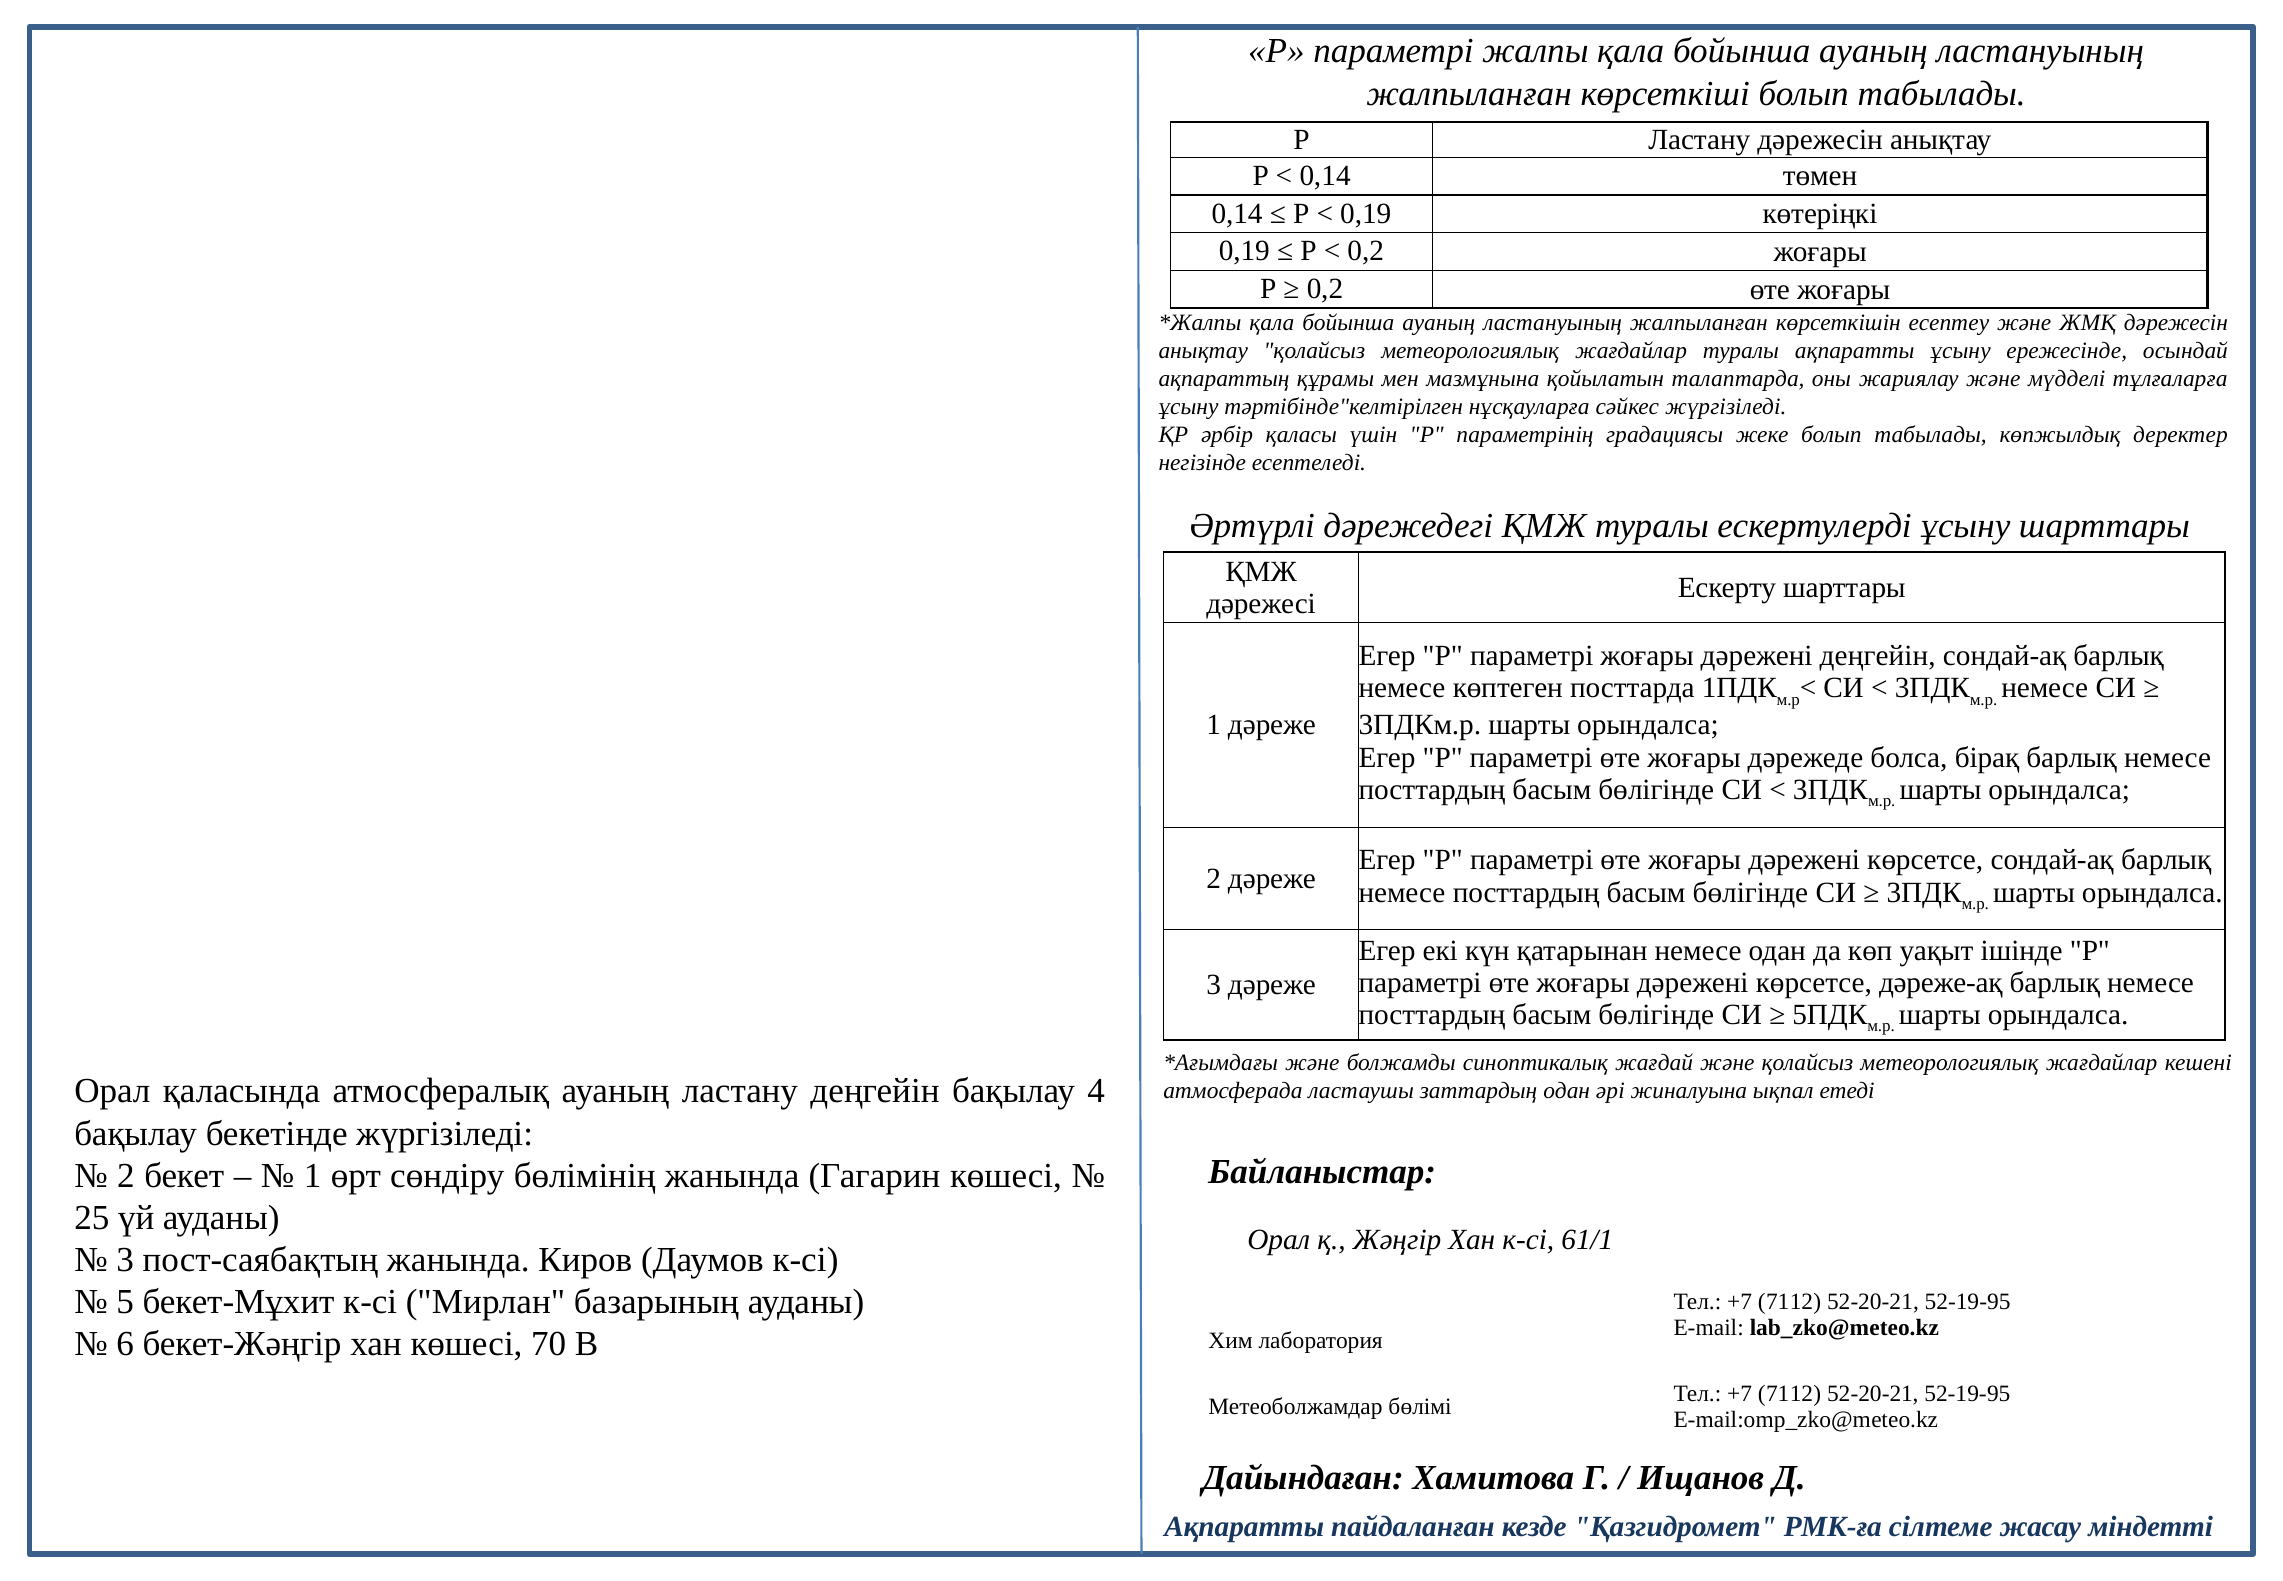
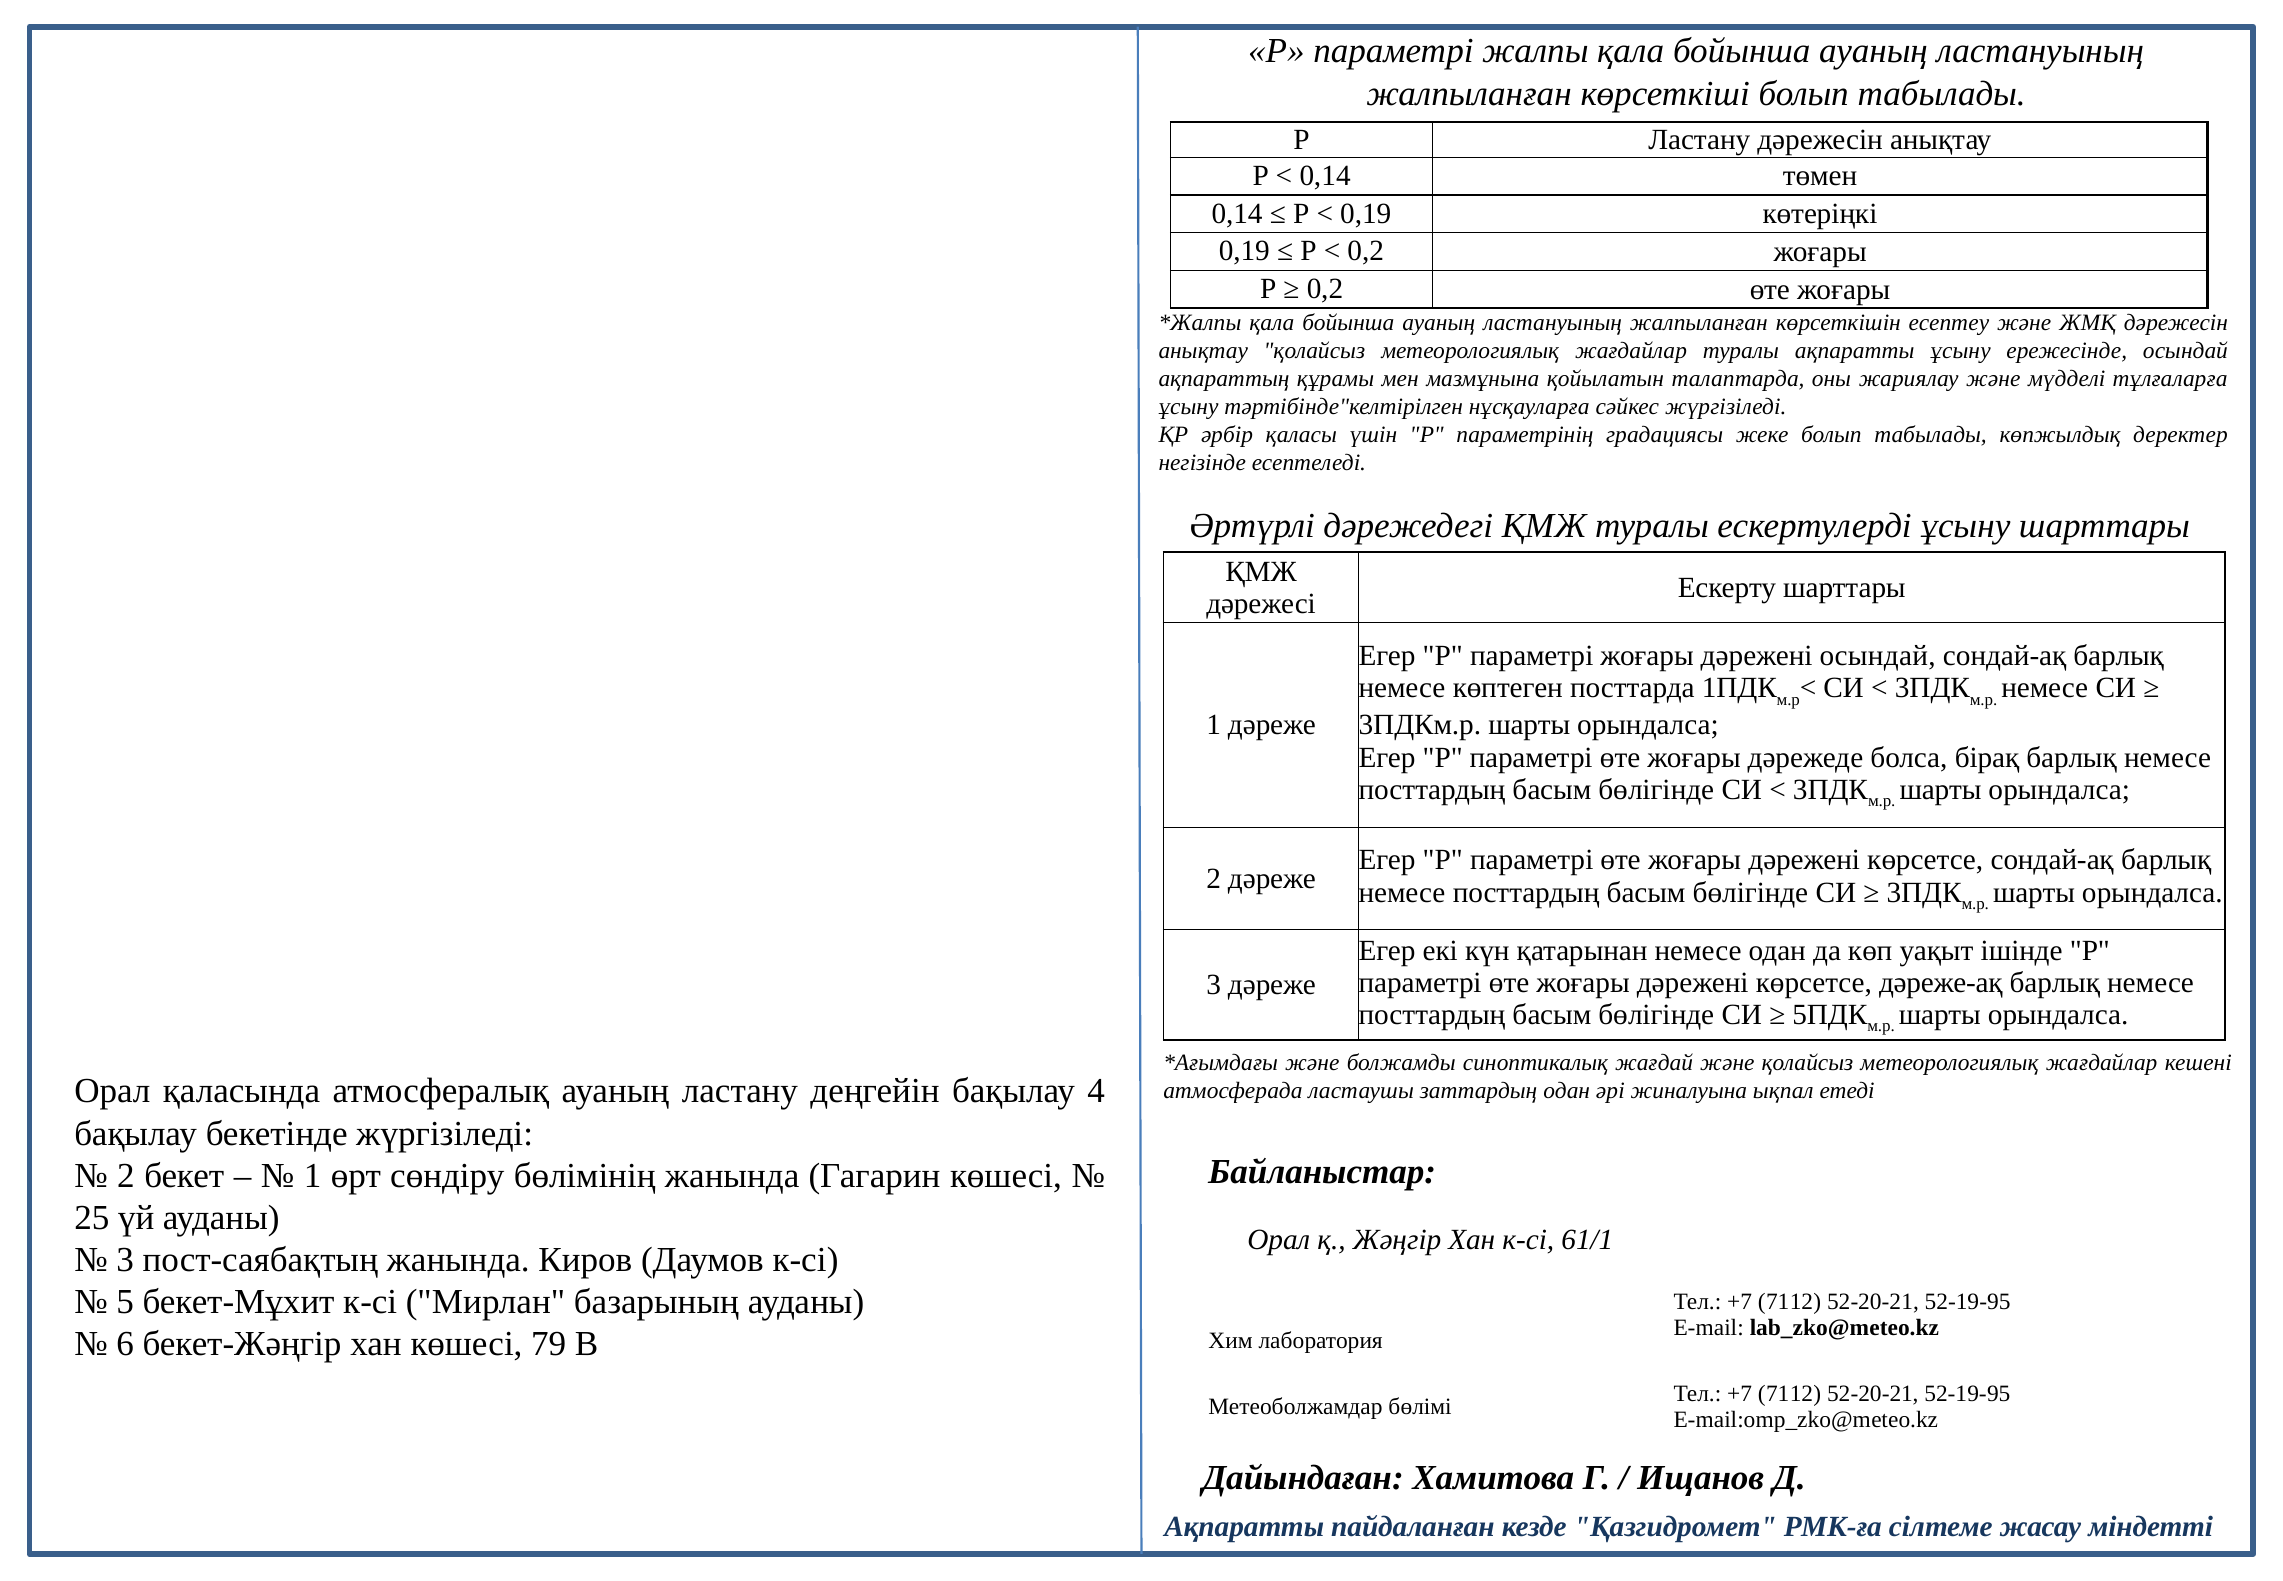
дәрежені деңгейін: деңгейін -> осындай
70: 70 -> 79
